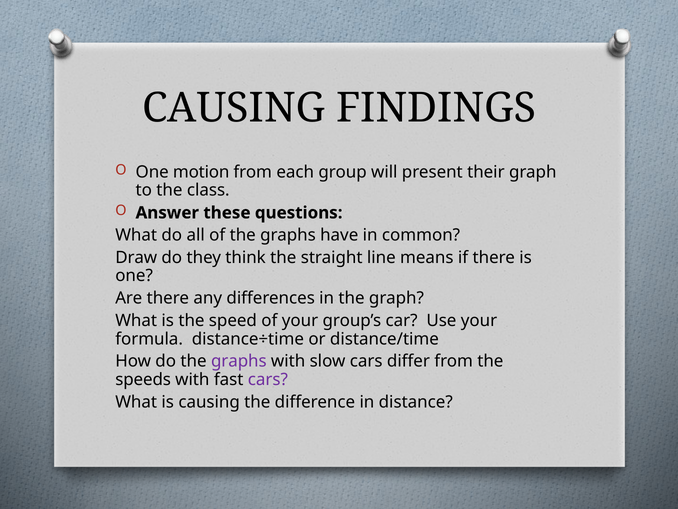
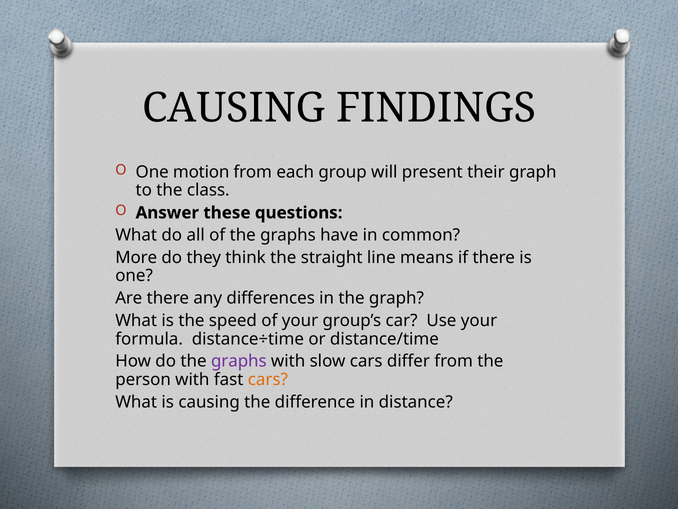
Draw: Draw -> More
speeds: speeds -> person
cars at (268, 379) colour: purple -> orange
